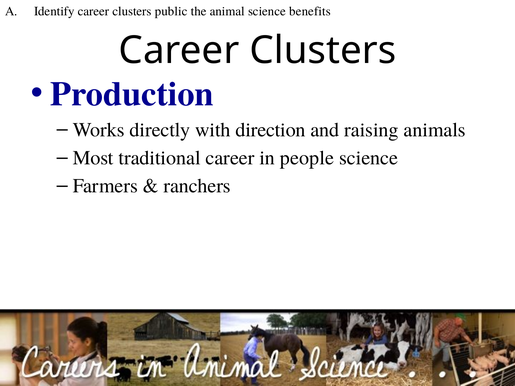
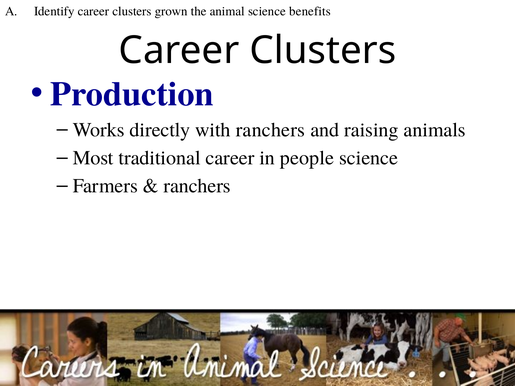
public: public -> grown
with direction: direction -> ranchers
